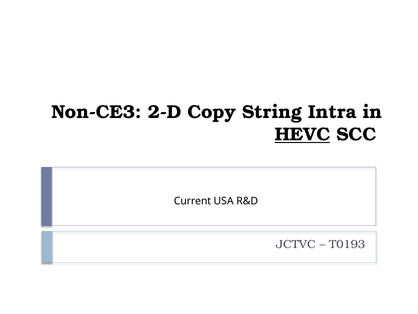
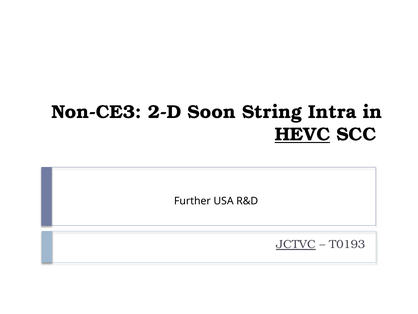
Copy: Copy -> Soon
Current: Current -> Further
JCTVC underline: none -> present
